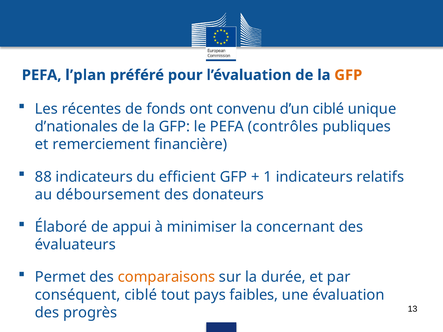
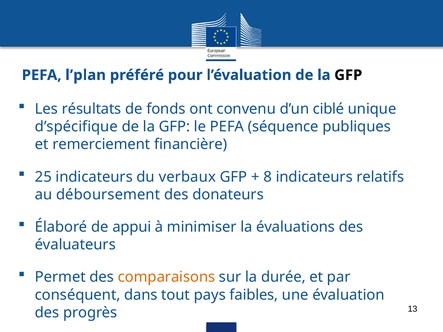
GFP at (348, 75) colour: orange -> black
récentes: récentes -> résultats
d’nationales: d’nationales -> d’spécifique
contrôles: contrôles -> séquence
88: 88 -> 25
efficient: efficient -> verbaux
1: 1 -> 8
concernant: concernant -> évaluations
conséquent ciblé: ciblé -> dans
